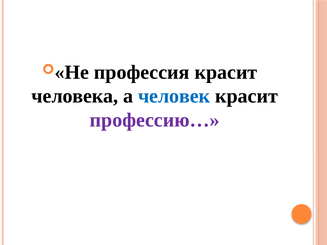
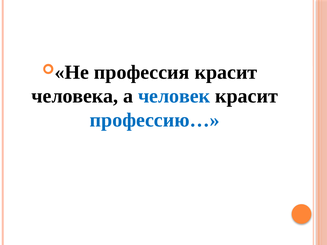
профессию… colour: purple -> blue
